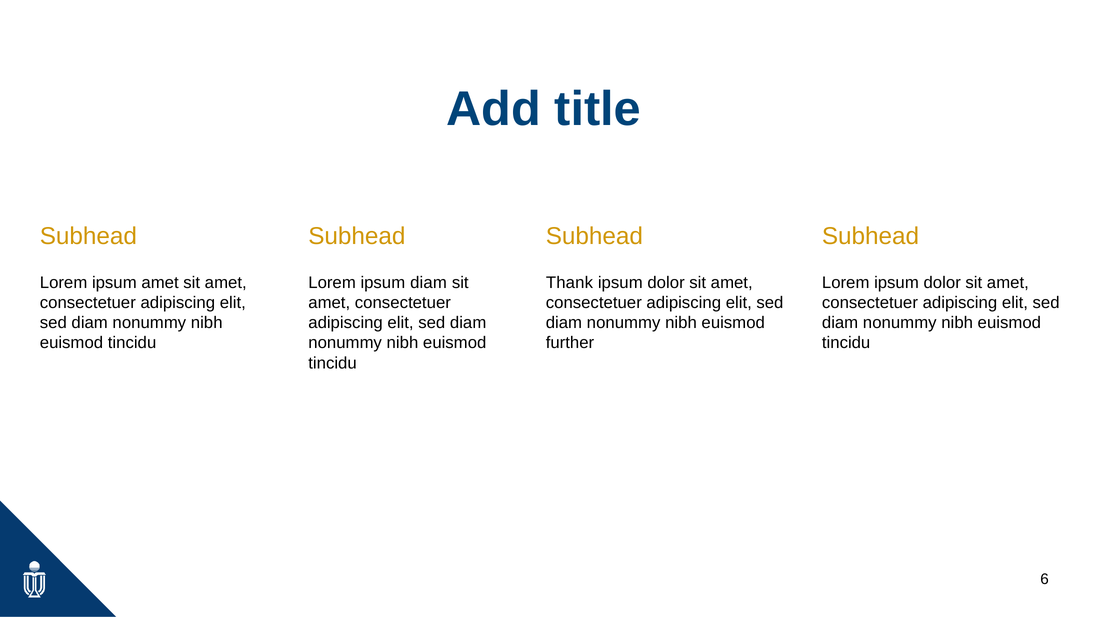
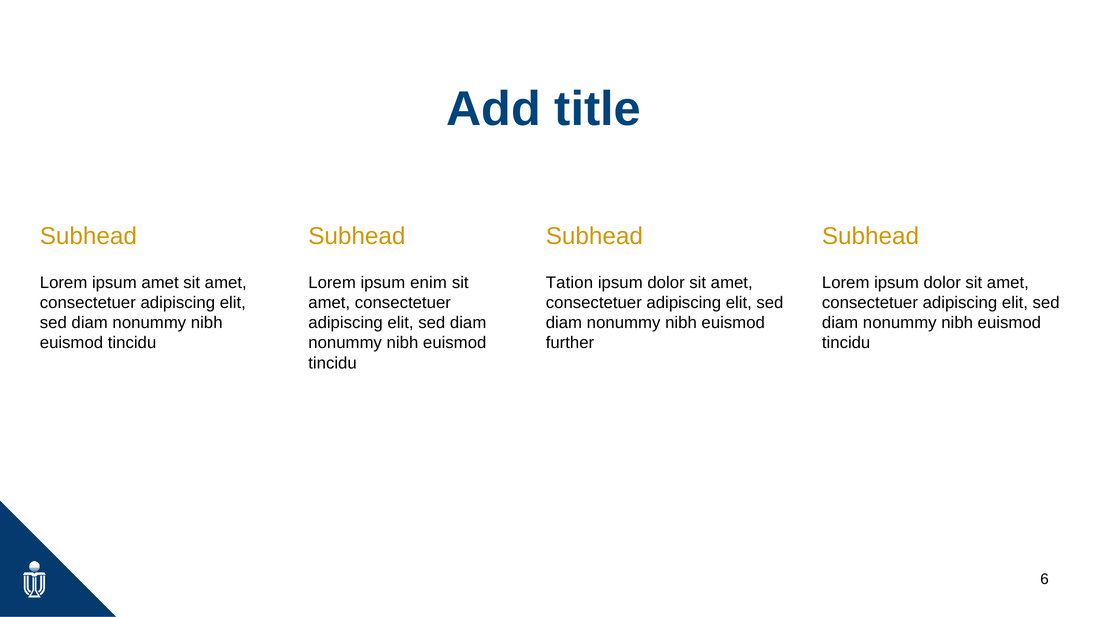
ipsum diam: diam -> enim
Thank: Thank -> Tation
